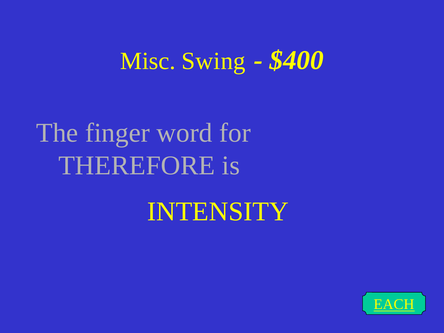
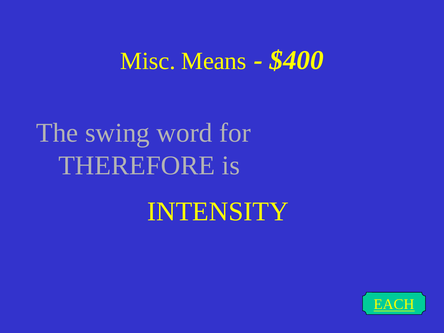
Swing: Swing -> Means
finger: finger -> swing
